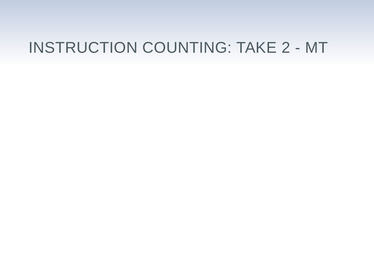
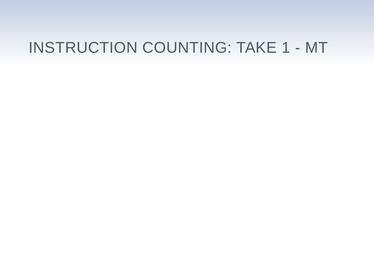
2: 2 -> 1
